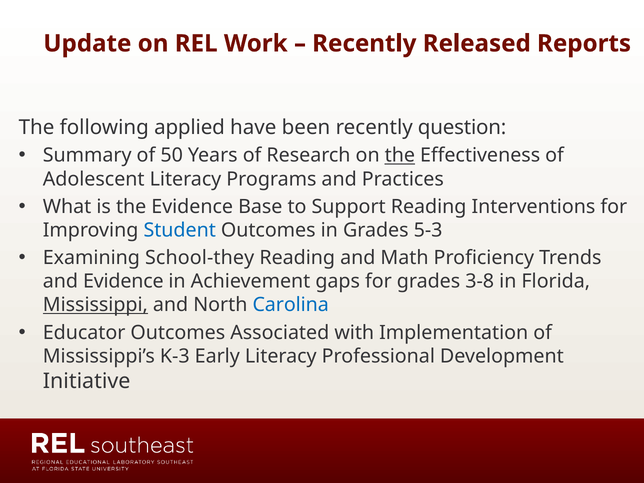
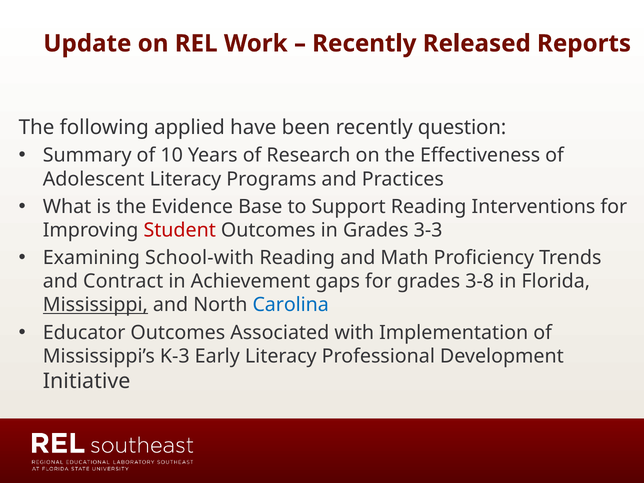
50: 50 -> 10
the at (400, 155) underline: present -> none
Student colour: blue -> red
5-3: 5-3 -> 3-3
School-they: School-they -> School-with
and Evidence: Evidence -> Contract
